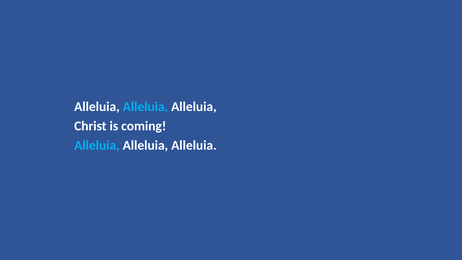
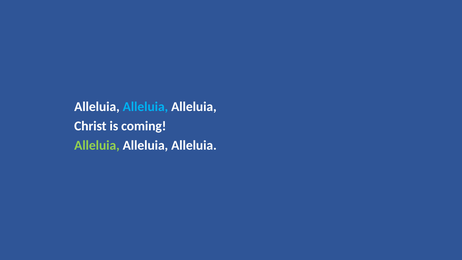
Alleluia at (97, 145) colour: light blue -> light green
